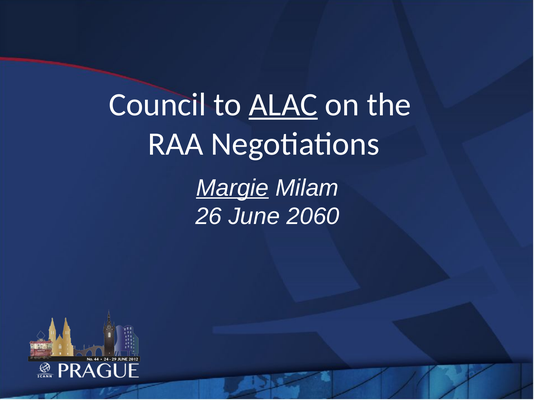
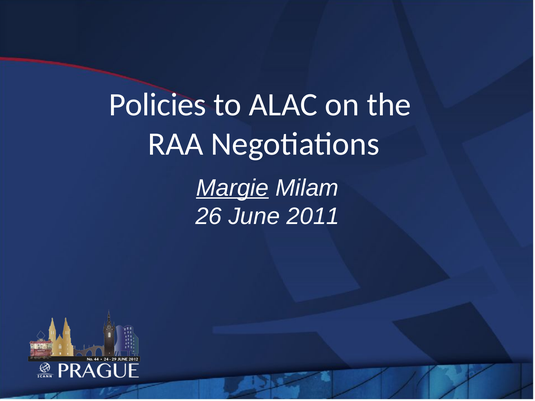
Council: Council -> Policies
ALAC underline: present -> none
2060: 2060 -> 2011
